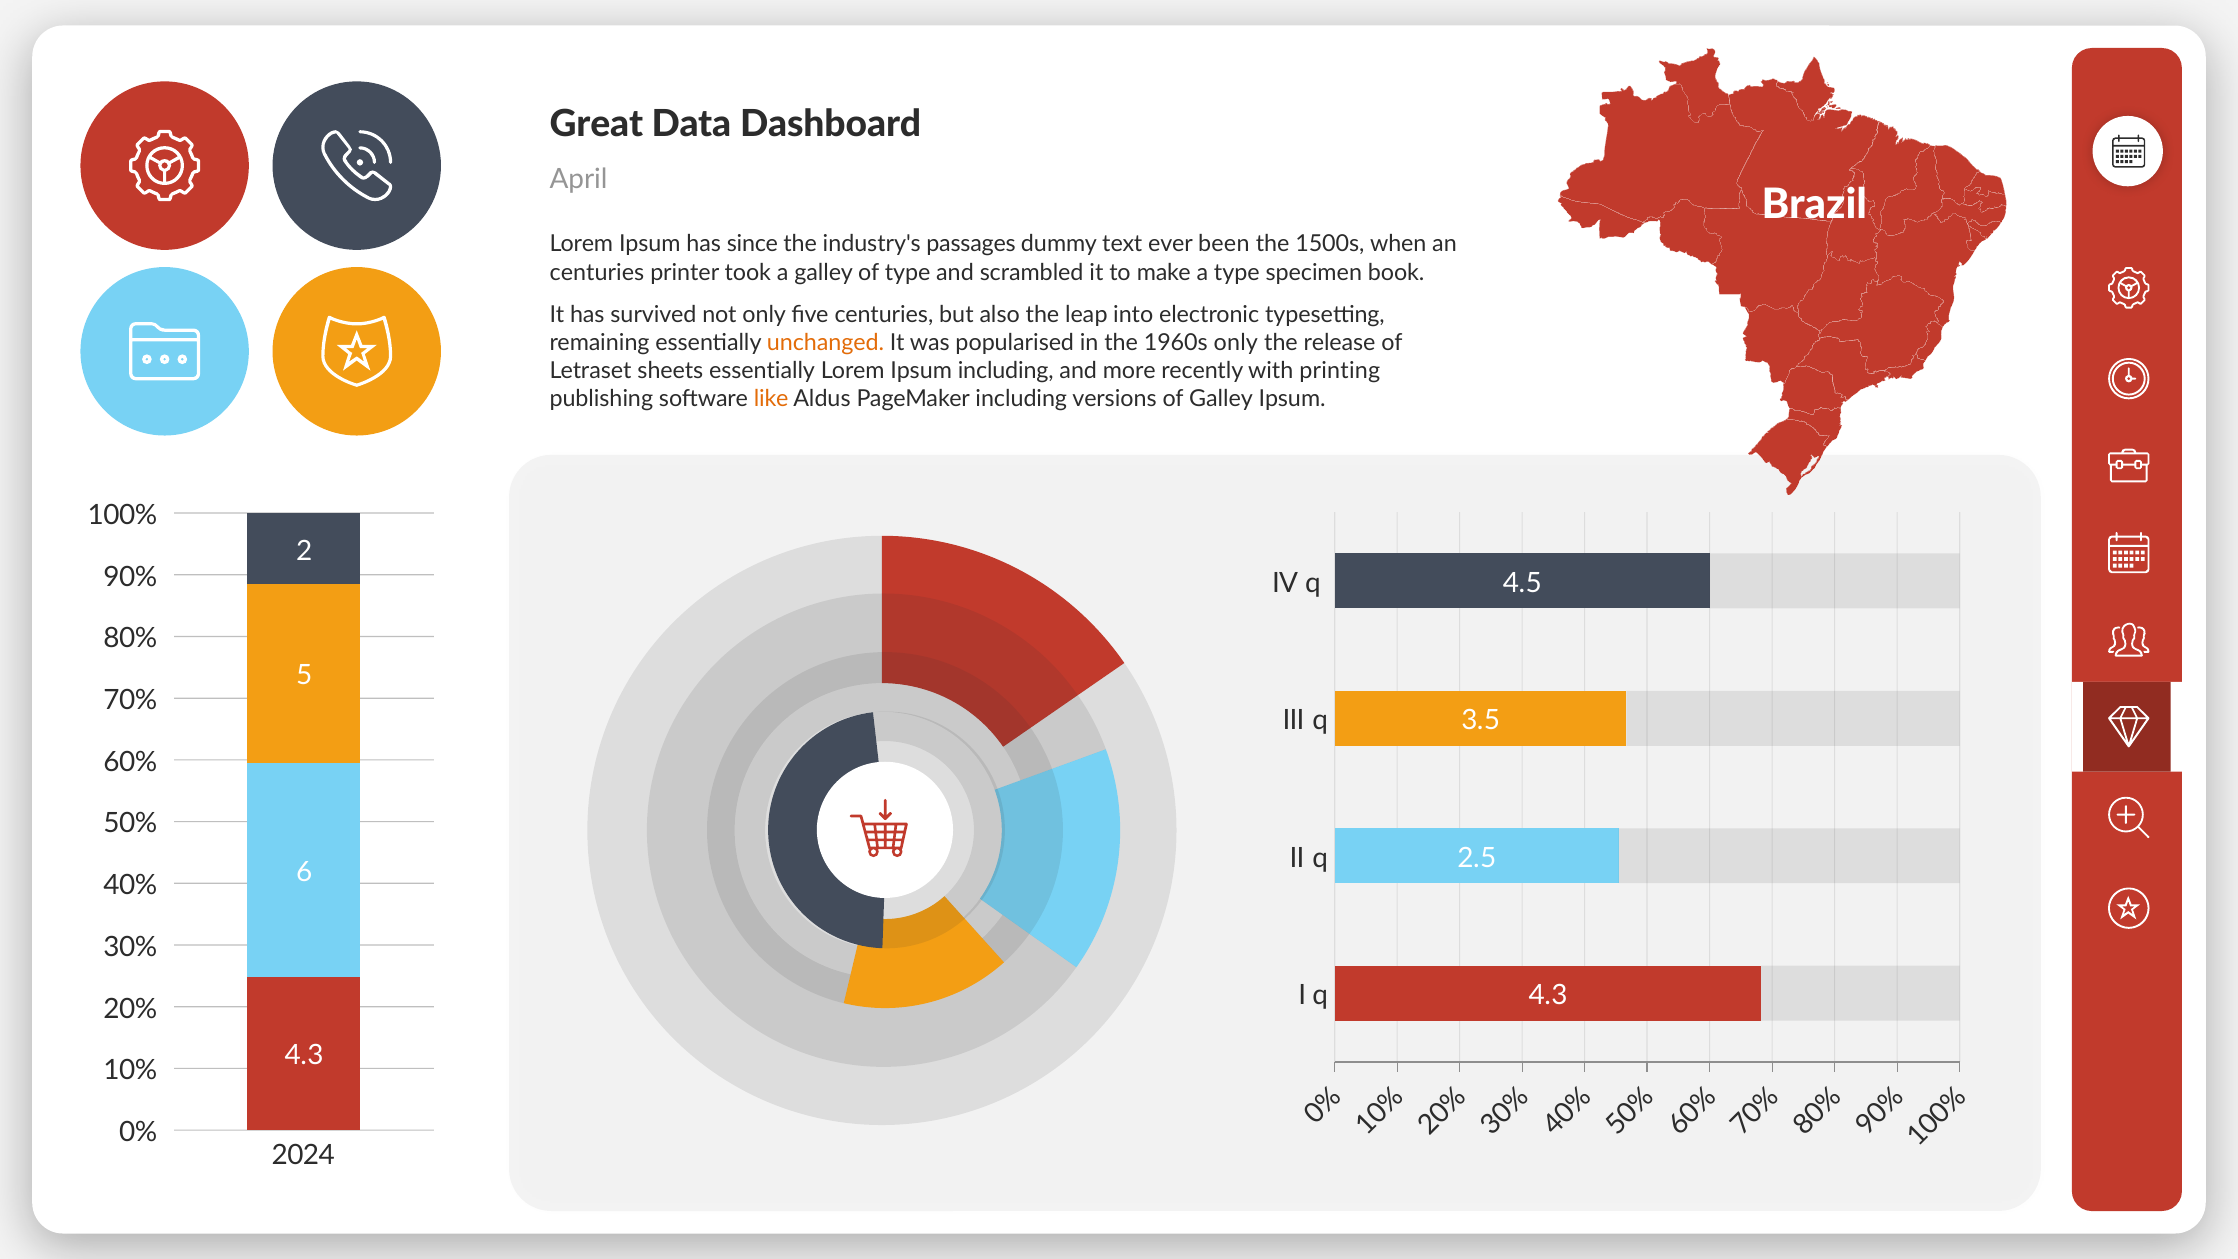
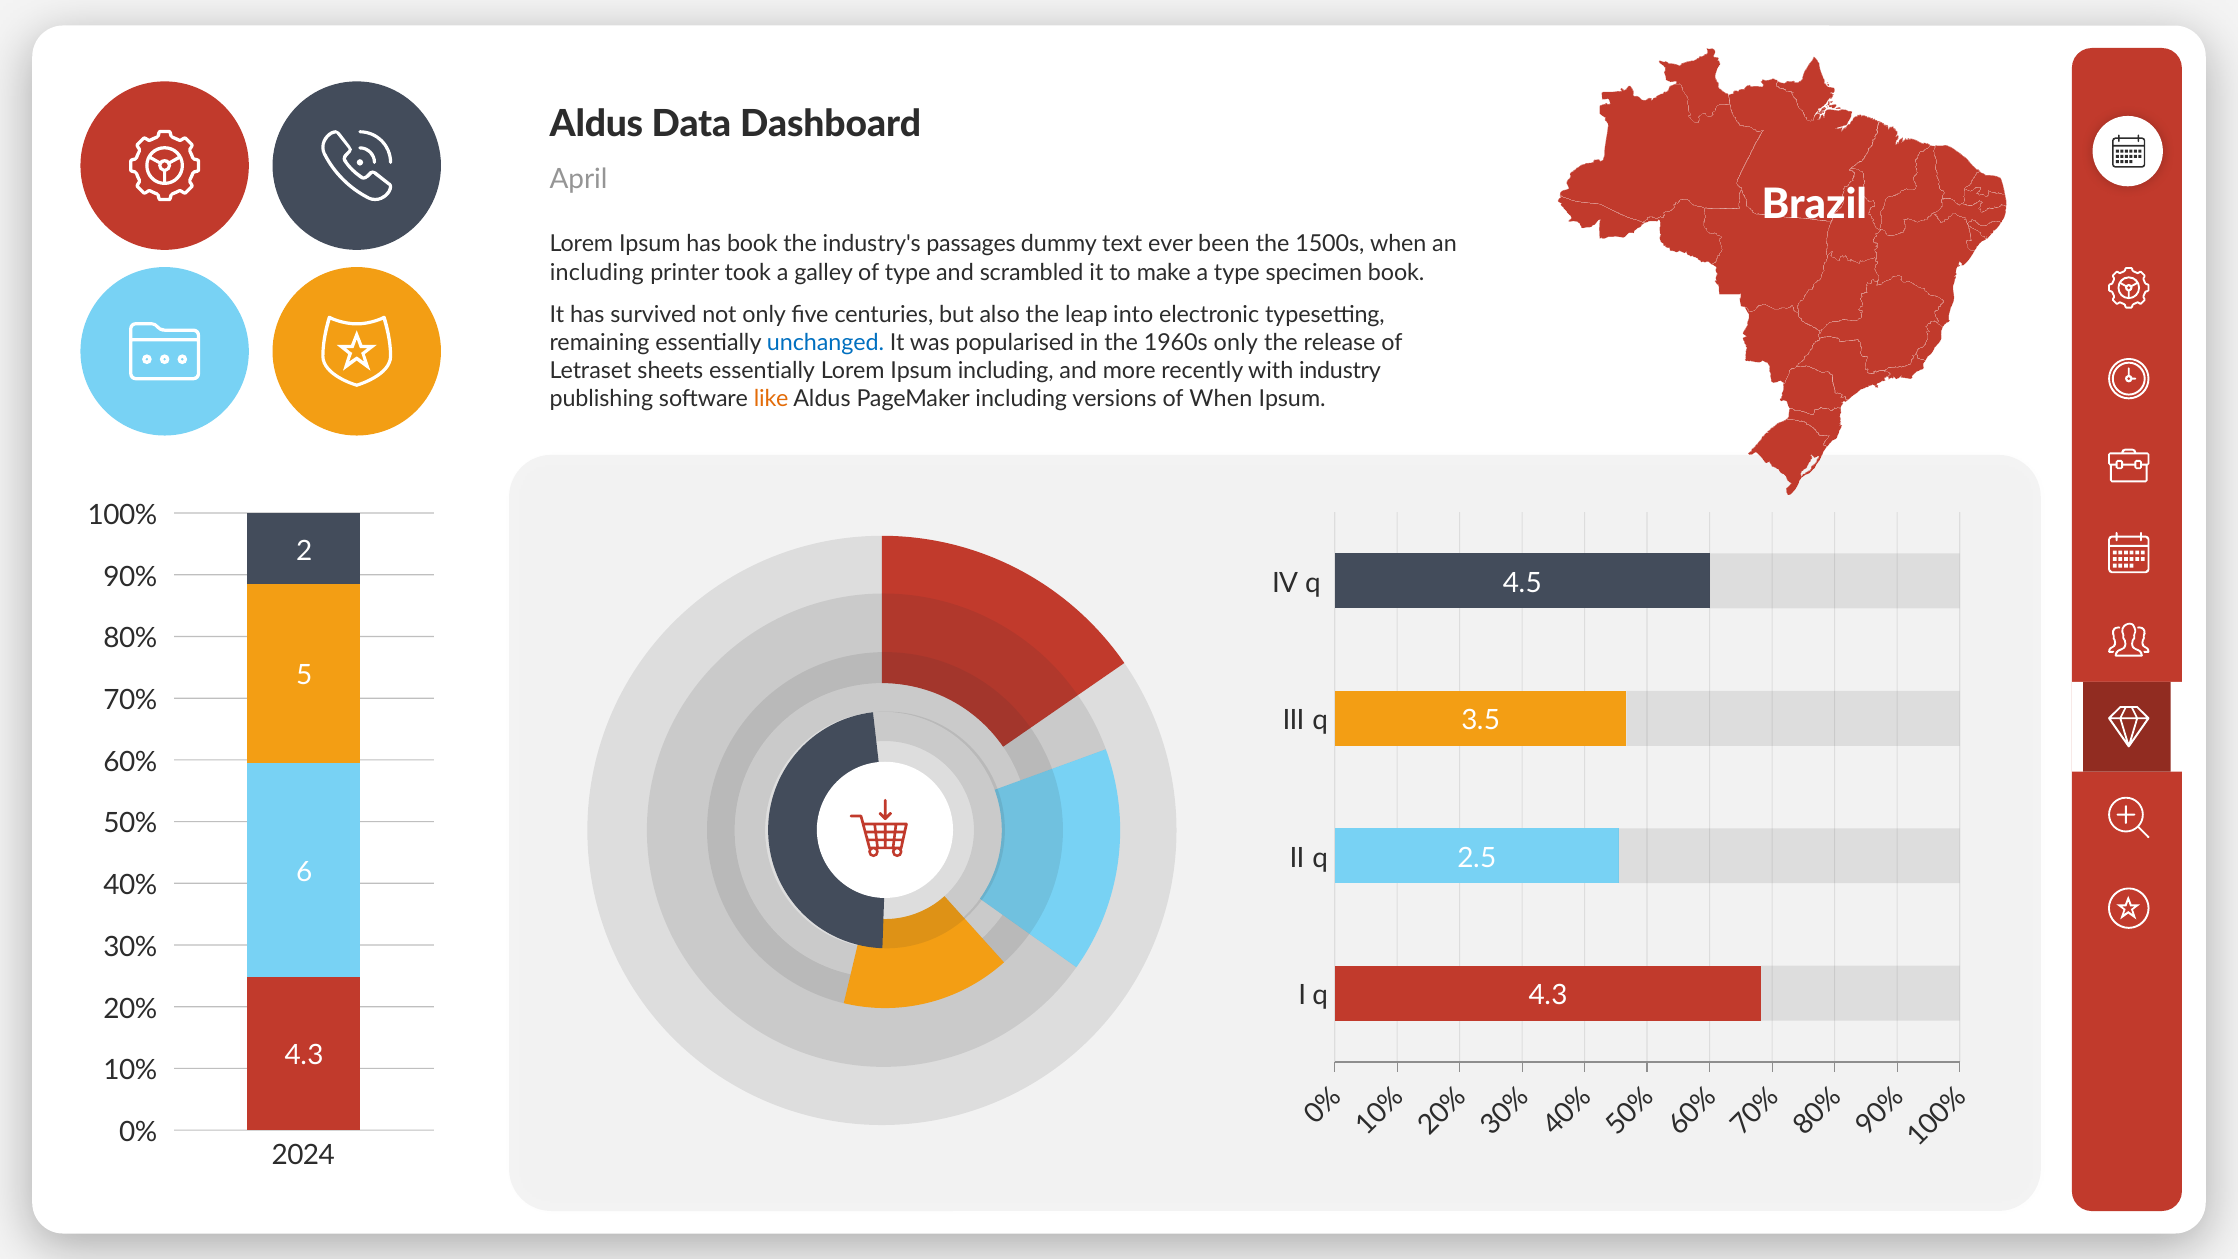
Great at (596, 124): Great -> Aldus
has since: since -> book
centuries at (597, 272): centuries -> including
unchanged colour: orange -> blue
printing: printing -> industry
of Galley: Galley -> When
